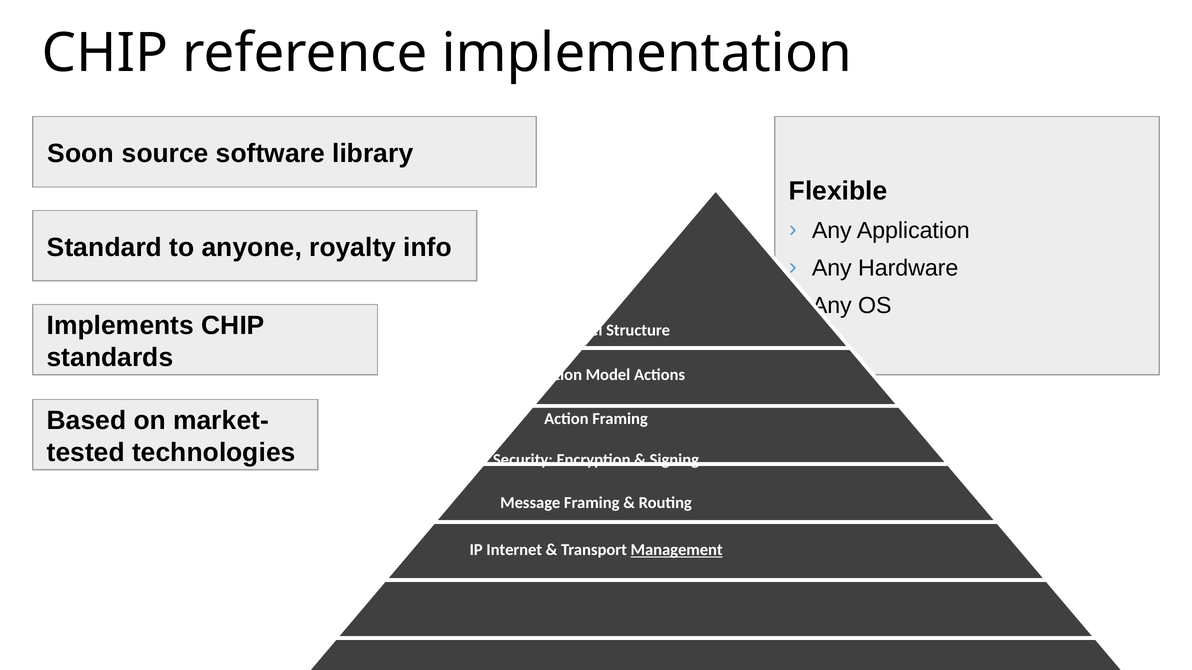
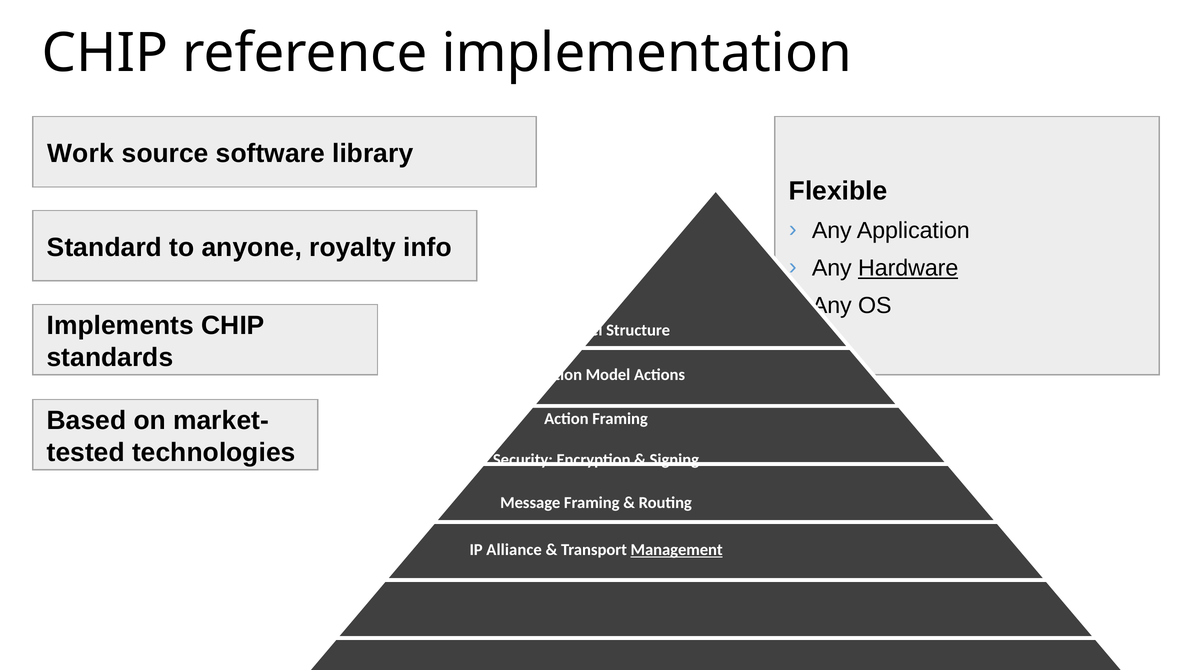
Soon: Soon -> Work
Hardware underline: none -> present
Internet: Internet -> Alliance
